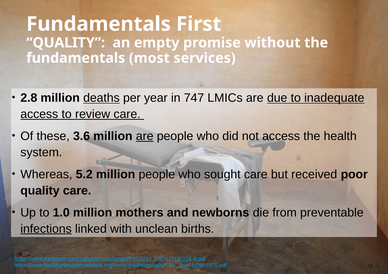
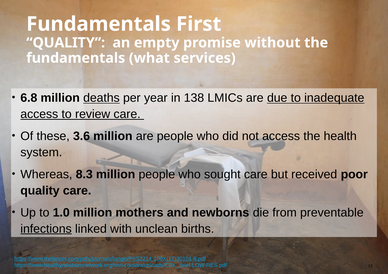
most: most -> what
2.8: 2.8 -> 6.8
747: 747 -> 138
are at (145, 136) underline: present -> none
5.2: 5.2 -> 8.3
